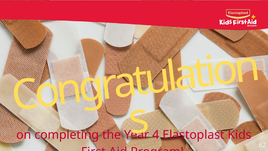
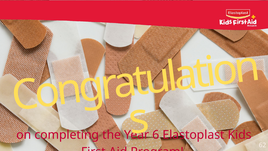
4: 4 -> 6
